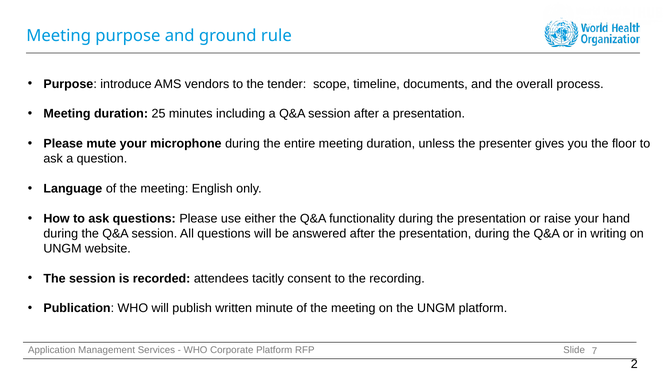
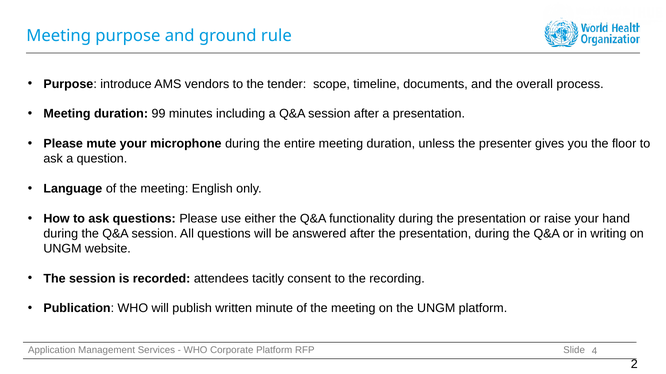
25: 25 -> 99
7: 7 -> 4
